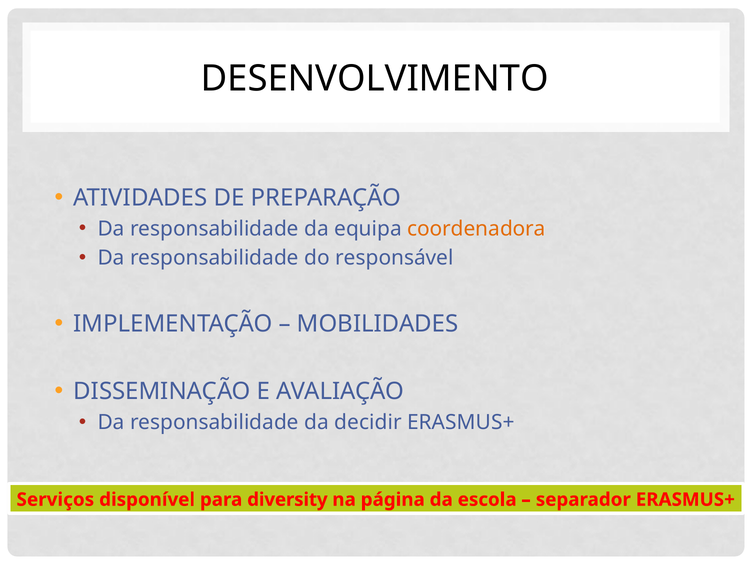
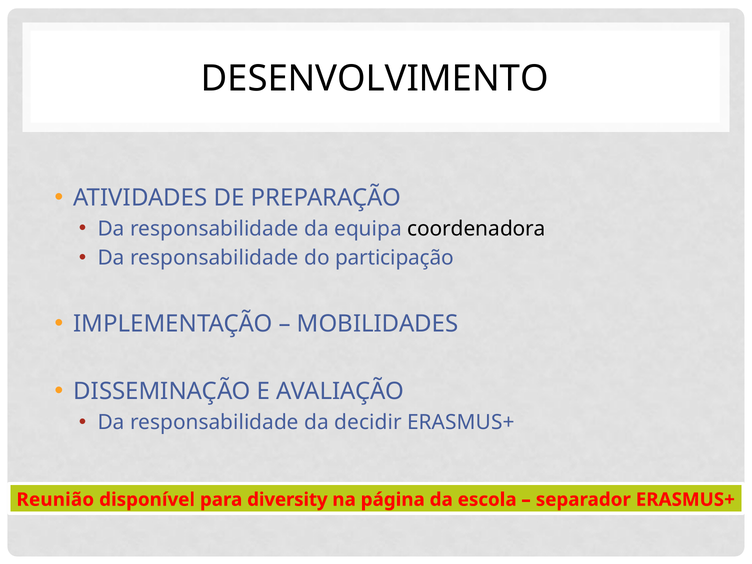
coordenadora colour: orange -> black
responsável: responsável -> participação
Serviços: Serviços -> Reunião
